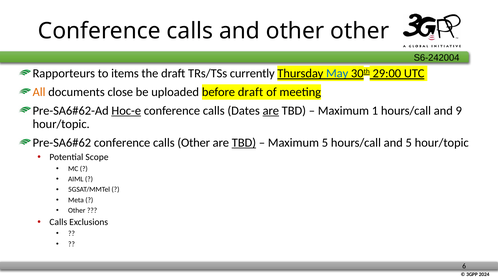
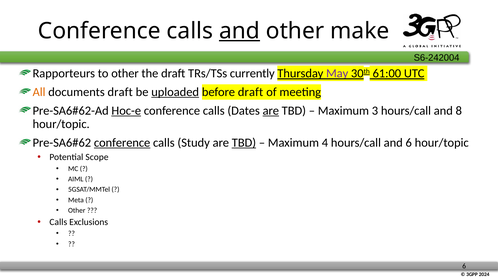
and at (239, 31) underline: none -> present
other other: other -> make
to items: items -> other
May colour: blue -> purple
29:00: 29:00 -> 61:00
documents close: close -> draft
uploaded underline: none -> present
1: 1 -> 3
9: 9 -> 8
conference at (122, 143) underline: none -> present
calls Other: Other -> Study
Maximum 5: 5 -> 4
and 5: 5 -> 6
